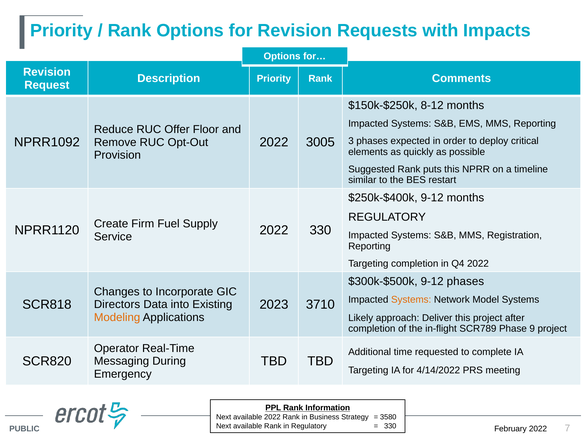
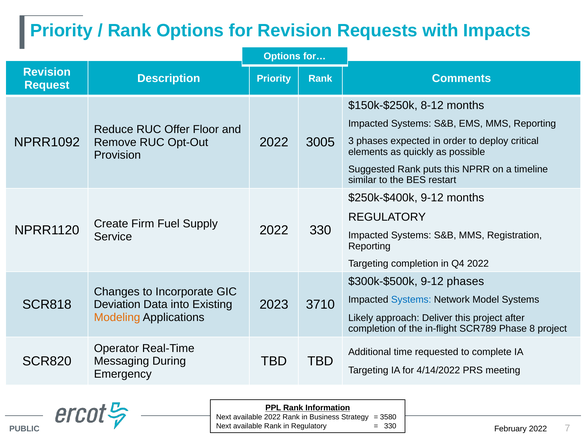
Systems at (411, 300) colour: orange -> blue
Directors: Directors -> Deviation
9: 9 -> 8
